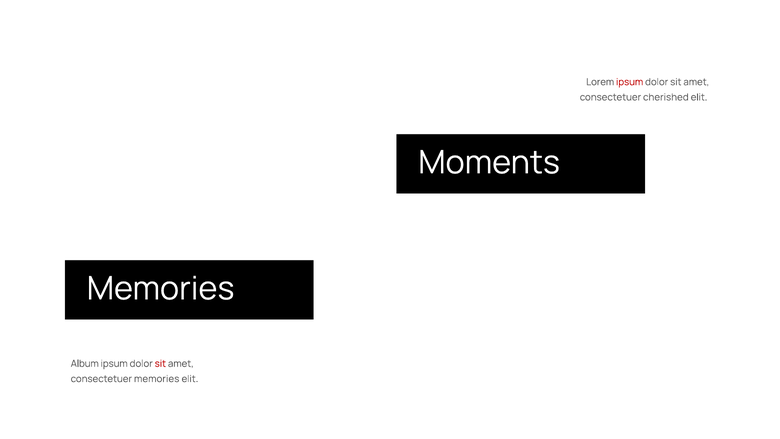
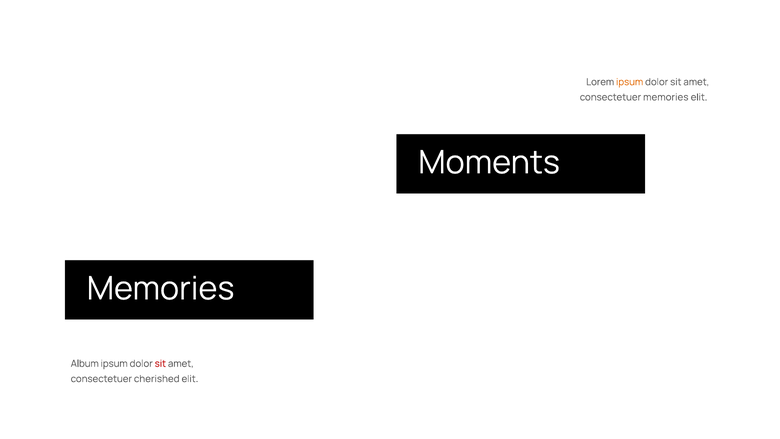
ipsum at (630, 82) colour: red -> orange
consectetuer cherished: cherished -> memories
consectetuer memories: memories -> cherished
